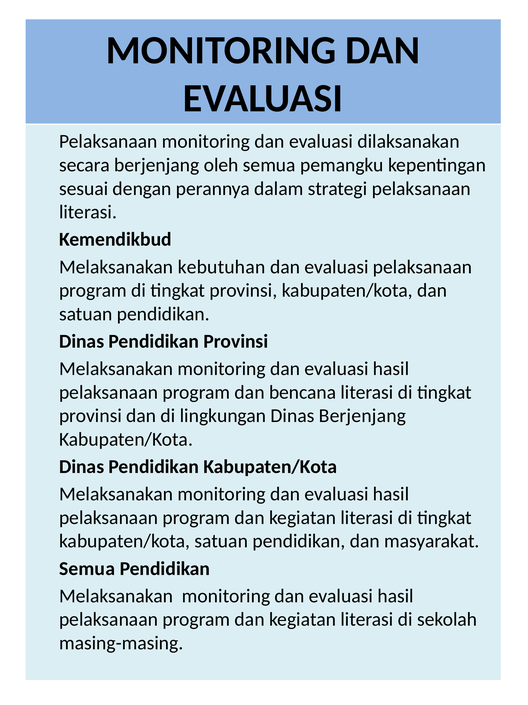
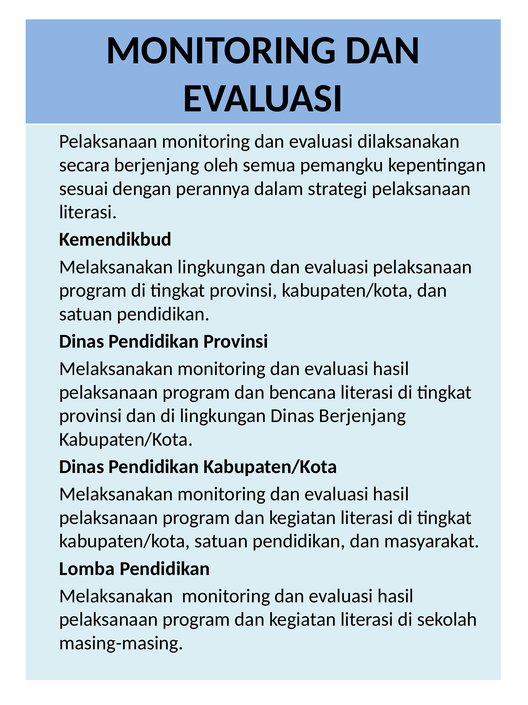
Melaksanakan kebutuhan: kebutuhan -> lingkungan
Semua at (87, 568): Semua -> Lomba
